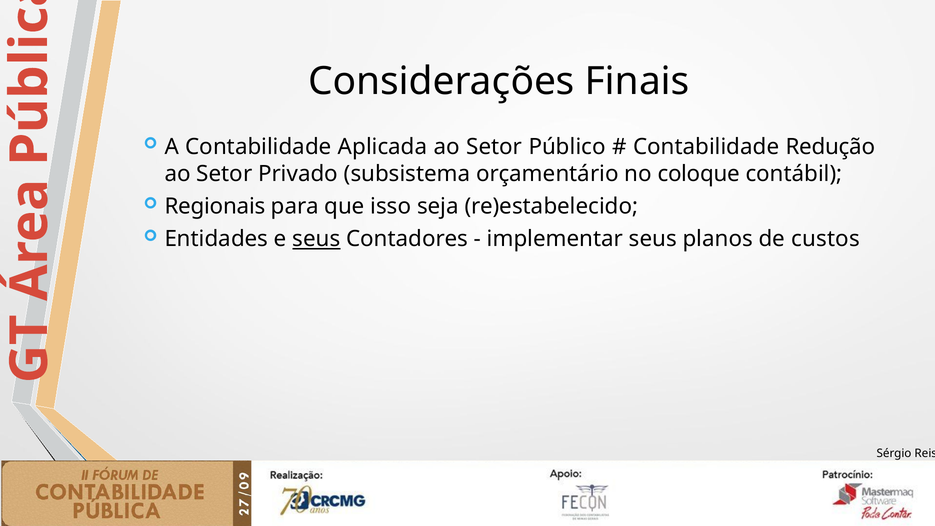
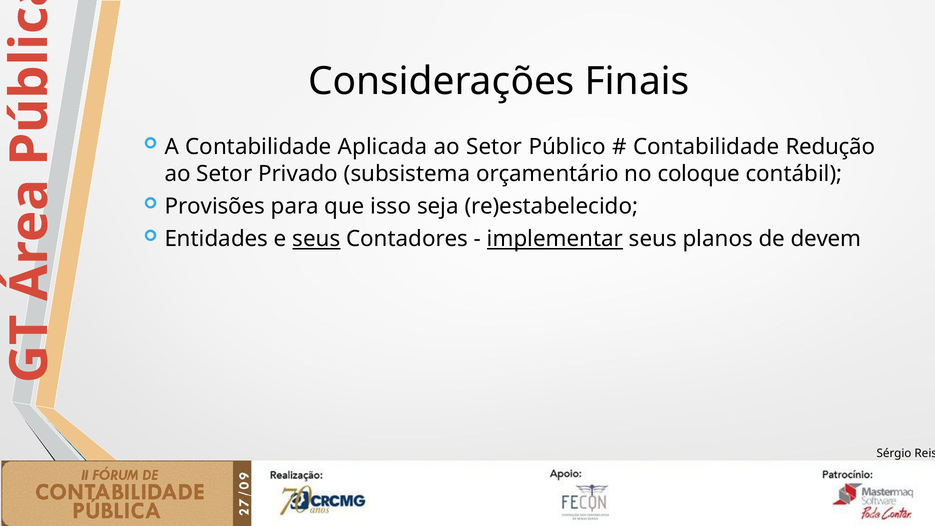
Regionais: Regionais -> Provisões
implementar underline: none -> present
custos: custos -> devem
